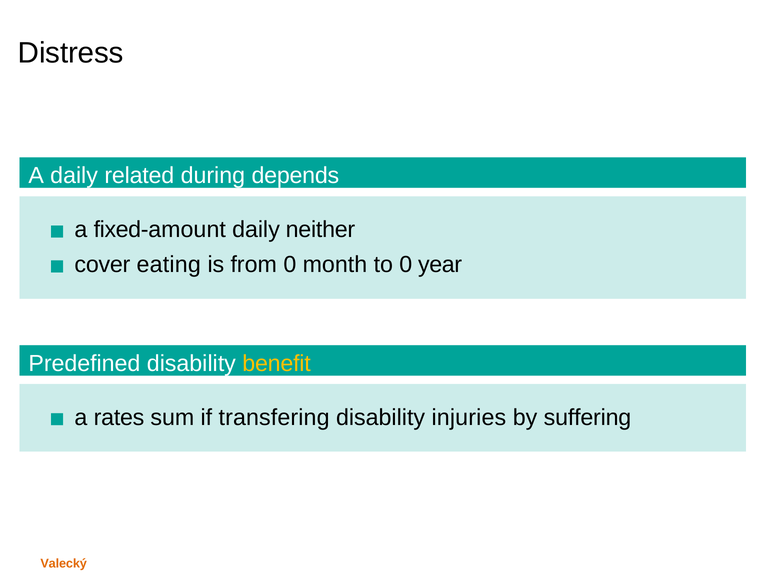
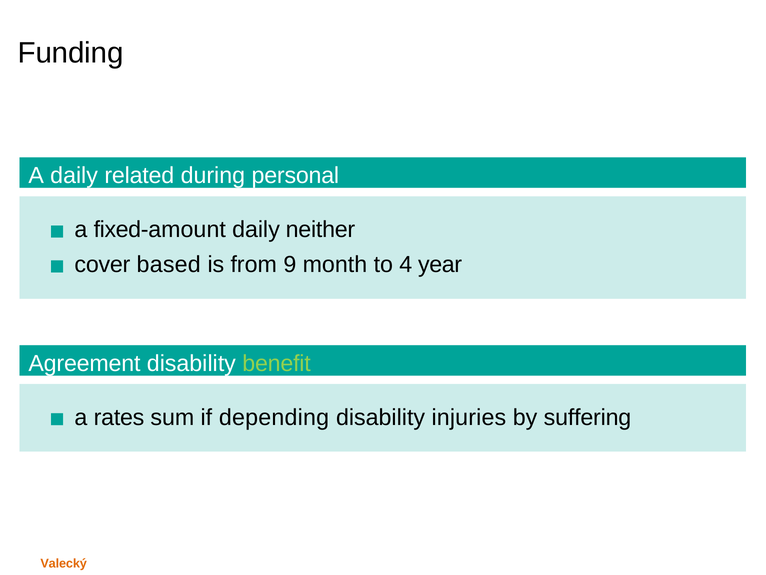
Distress: Distress -> Funding
depends: depends -> personal
eating: eating -> based
from 0: 0 -> 9
to 0: 0 -> 4
Predefined: Predefined -> Agreement
benefit colour: yellow -> light green
transfering: transfering -> depending
